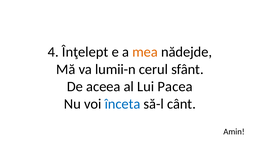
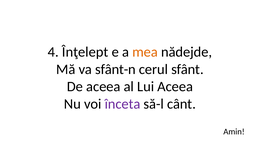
lumii-n: lumii-n -> sfânt-n
Lui Pacea: Pacea -> Aceea
înceta colour: blue -> purple
